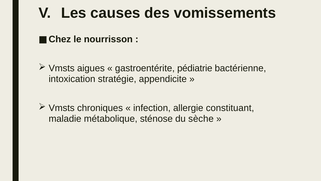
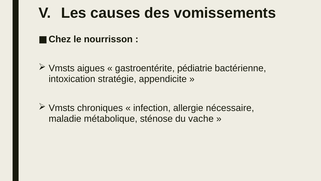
constituant: constituant -> nécessaire
sèche: sèche -> vache
